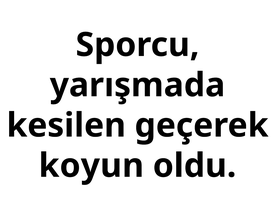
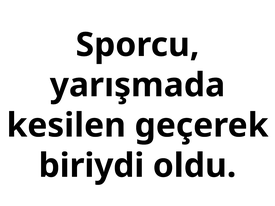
koyun: koyun -> biriydi
